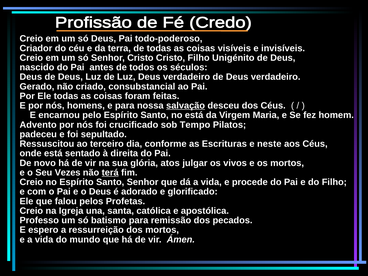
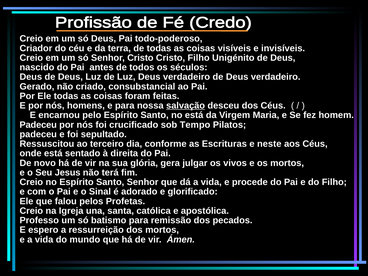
Advento at (38, 125): Advento -> Padeceu
atos: atos -> gera
Vezes: Vezes -> Jesus
terá underline: present -> none
o Deus: Deus -> Sinal
